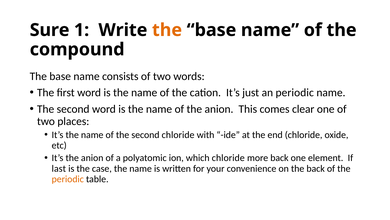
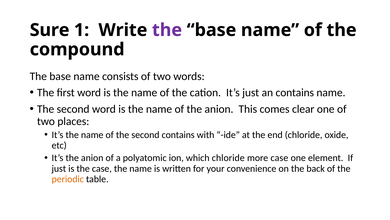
the at (167, 30) colour: orange -> purple
an periodic: periodic -> contains
second chloride: chloride -> contains
more back: back -> case
last at (59, 168): last -> just
